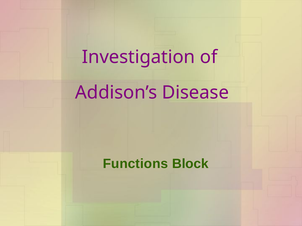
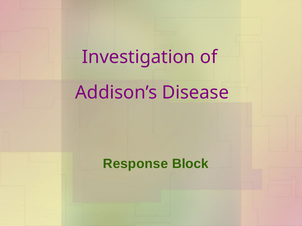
Functions: Functions -> Response
